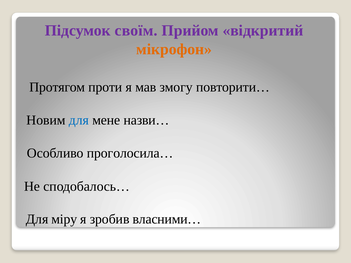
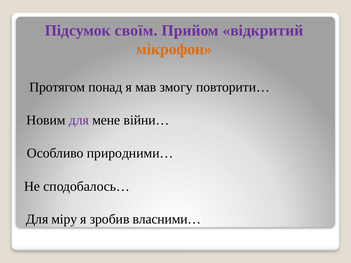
проти: проти -> понад
для at (79, 120) colour: blue -> purple
назви…: назви… -> війни…
проголосила…: проголосила… -> природними…
